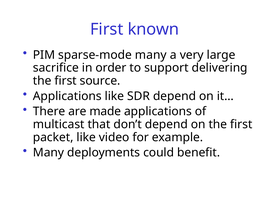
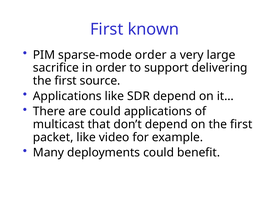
sparse-mode many: many -> order
are made: made -> could
